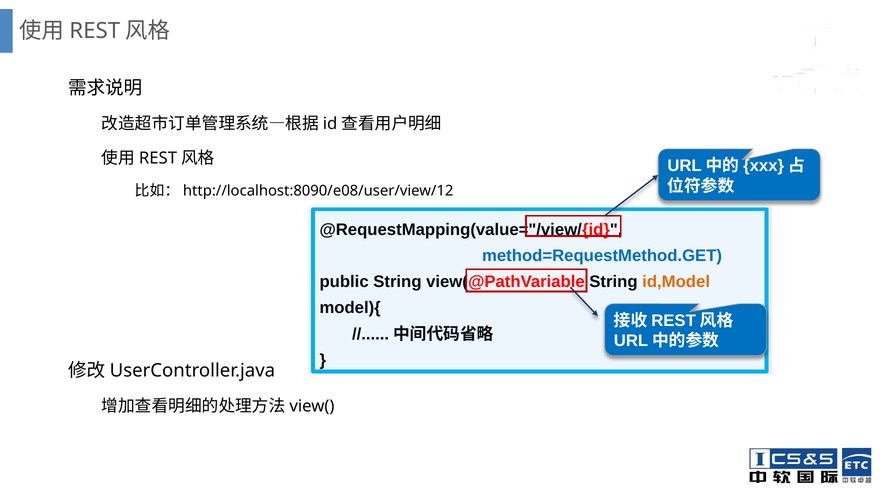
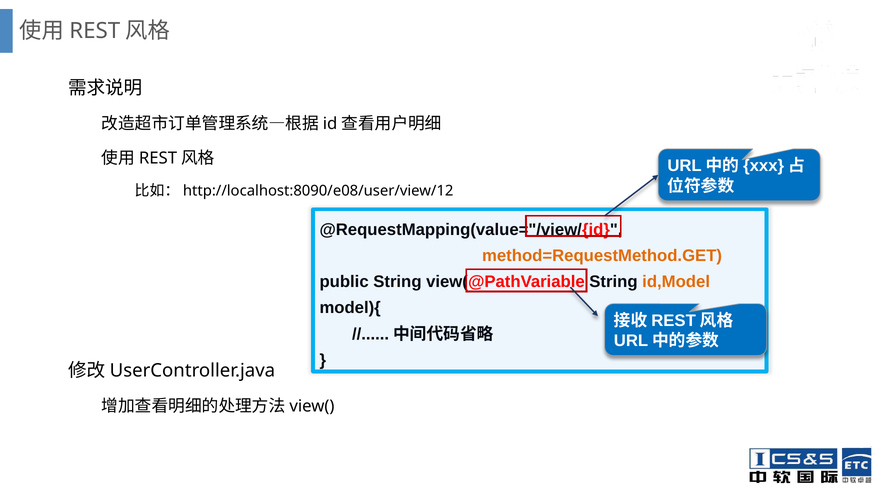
method=RequestMethod.GET colour: blue -> orange
